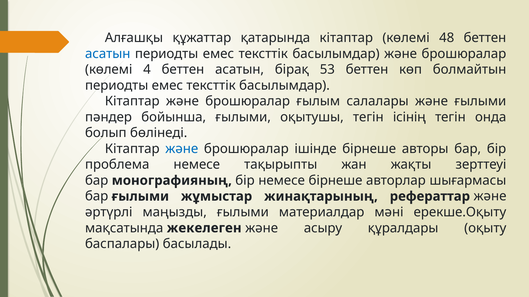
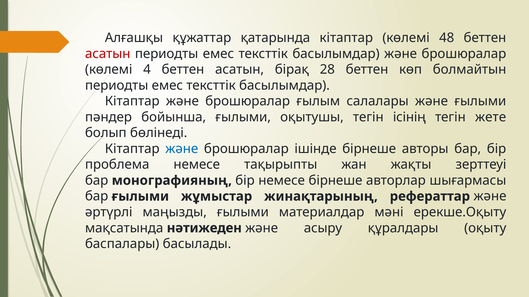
асатын at (108, 54) colour: blue -> red
53: 53 -> 28
онда: онда -> жете
жекелеген: жекелеген -> нәтижеден
